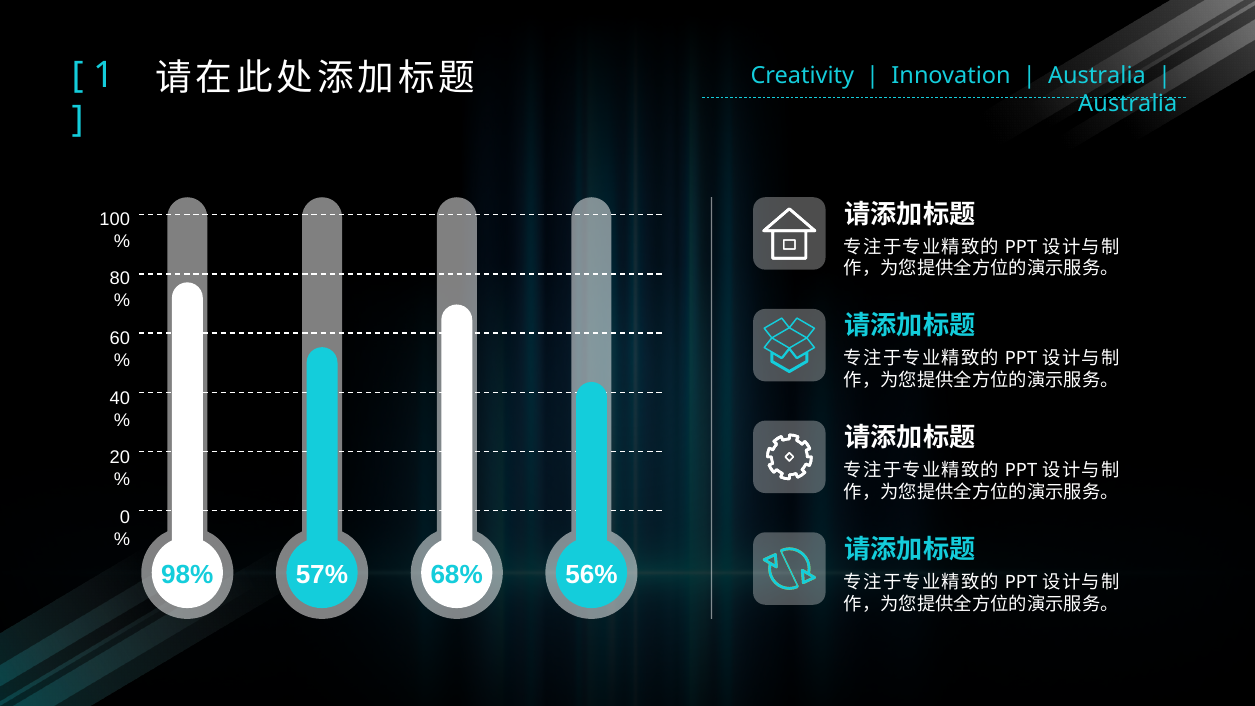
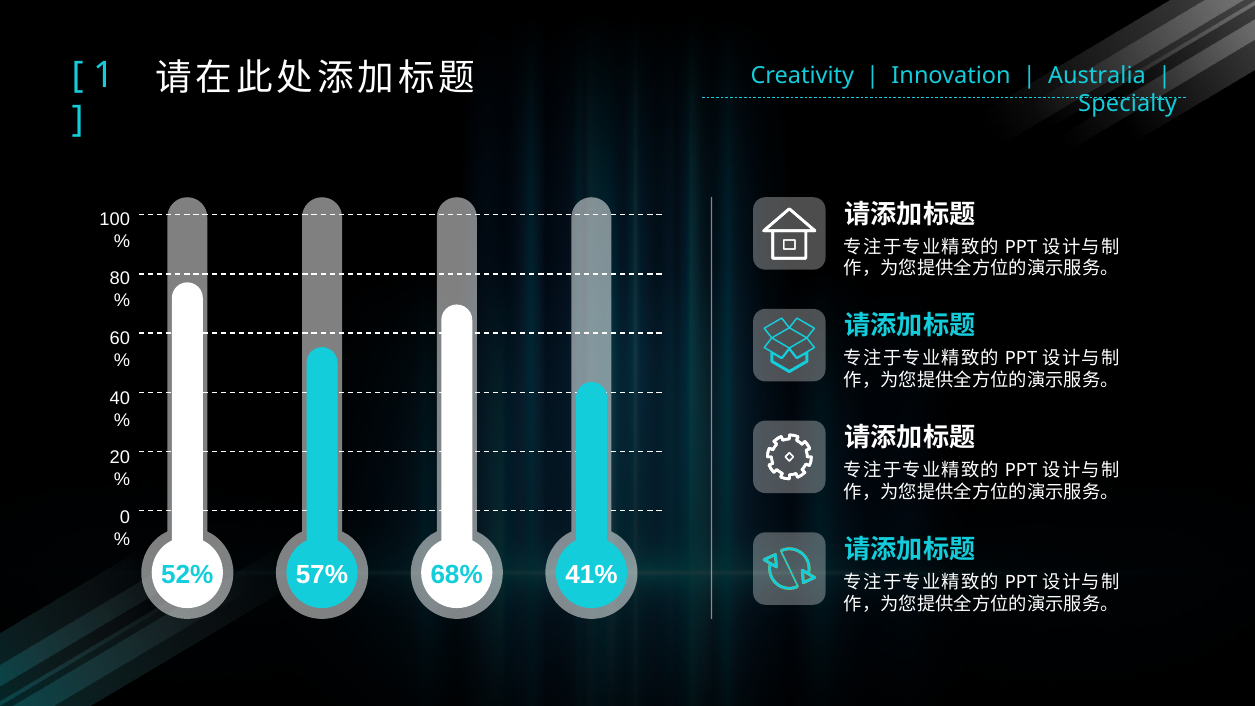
Australia at (1128, 104): Australia -> Specialty
98%: 98% -> 52%
56%: 56% -> 41%
